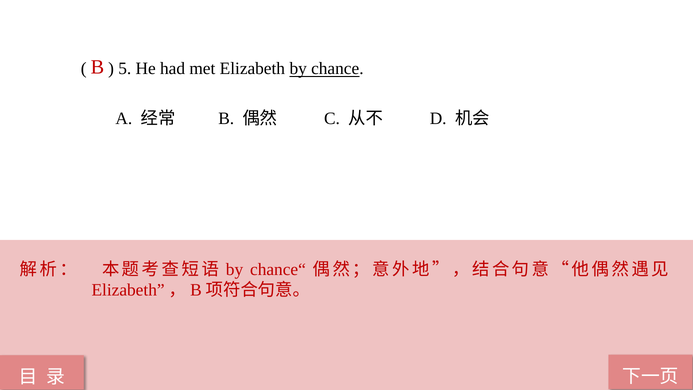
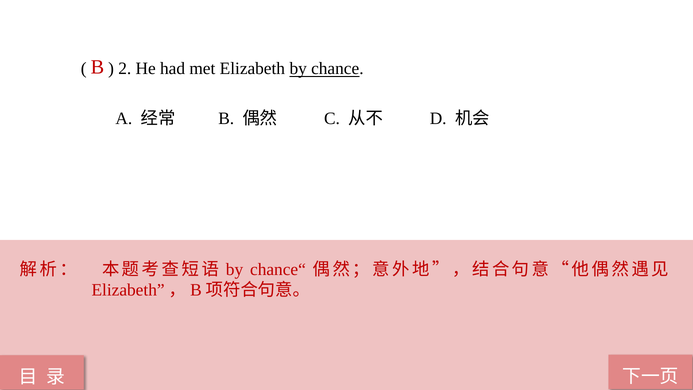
5: 5 -> 2
